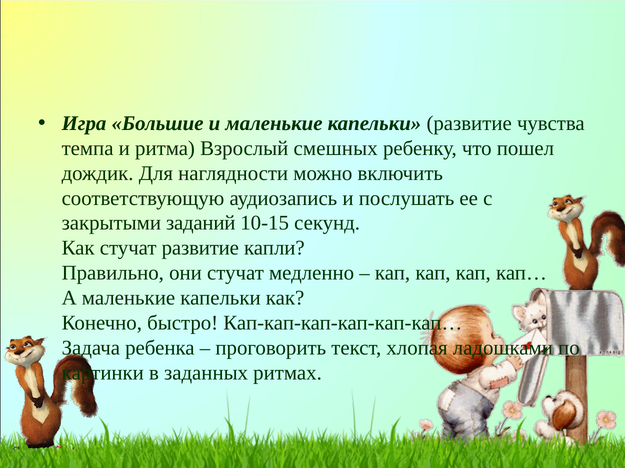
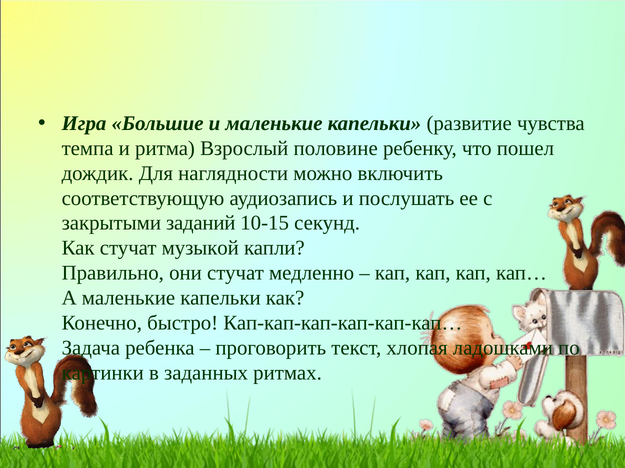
смешных: смешных -> половине
стучат развитие: развитие -> музыкой
